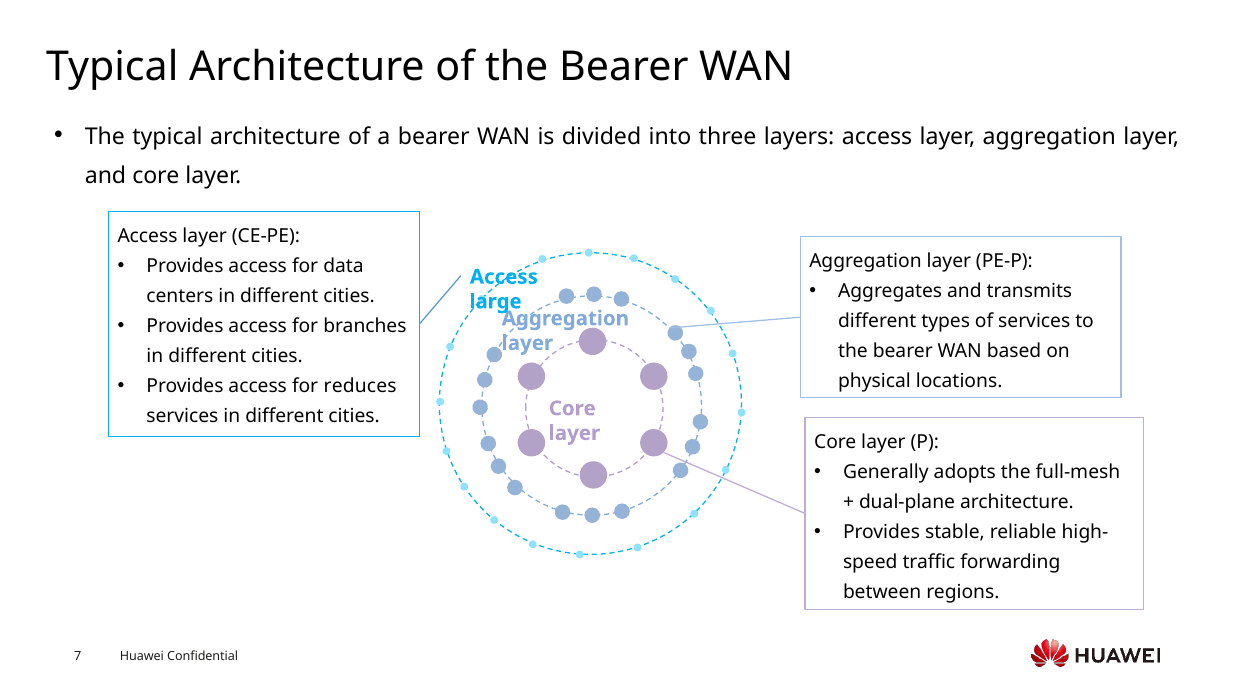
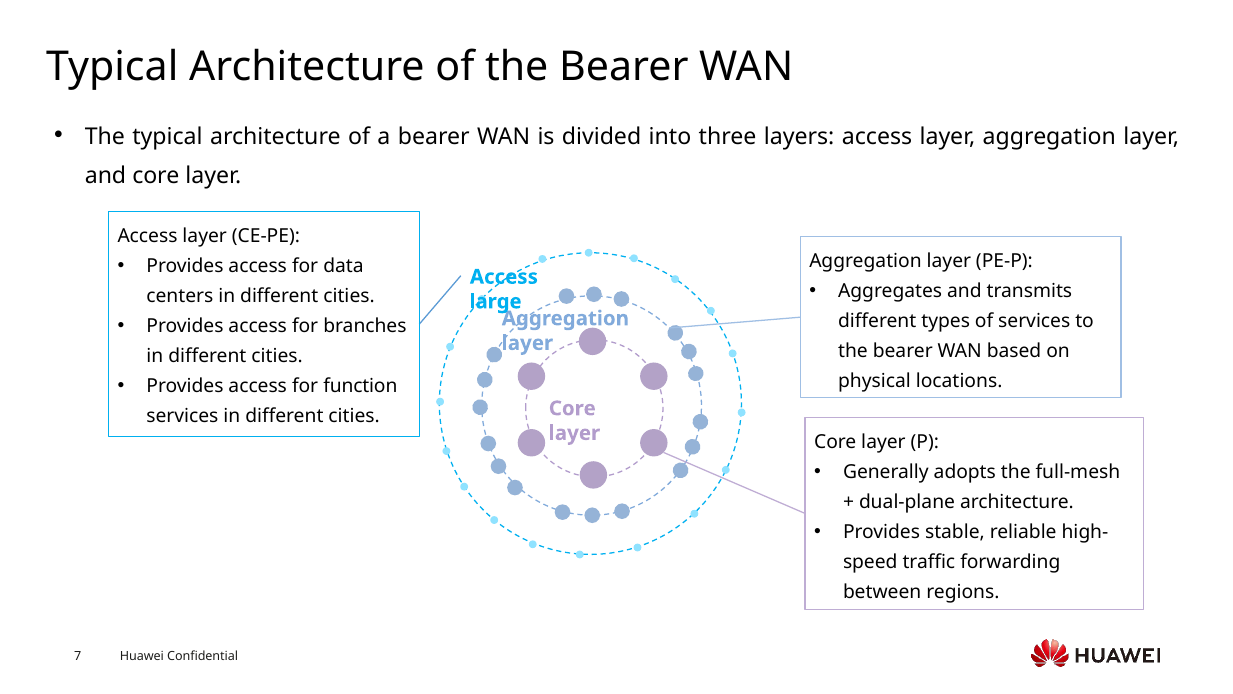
reduces: reduces -> function
